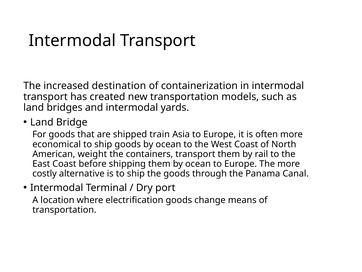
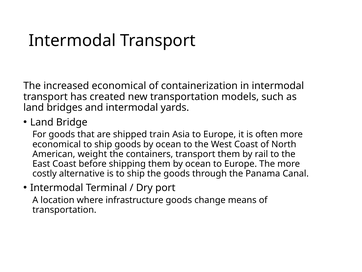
increased destination: destination -> economical
electrification: electrification -> infrastructure
